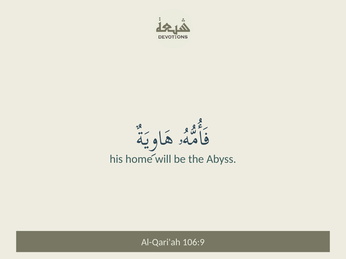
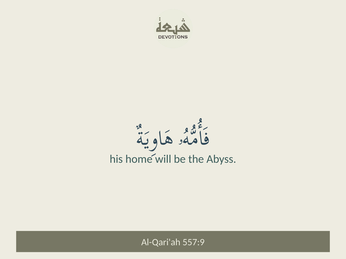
106:9: 106:9 -> 557:9
